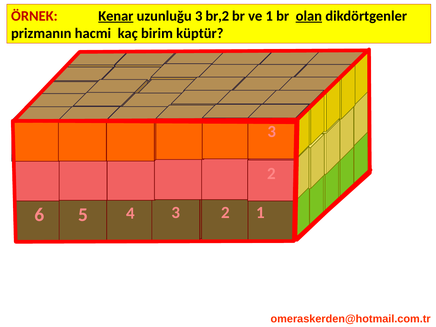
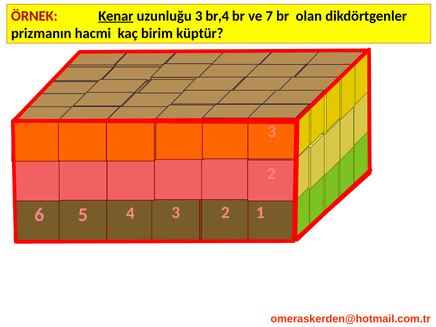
br,2: br,2 -> br,4
ve 1: 1 -> 7
olan underline: present -> none
